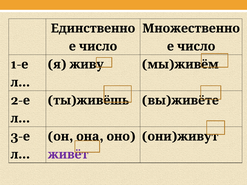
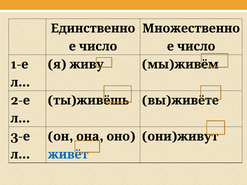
живёт colour: purple -> blue
